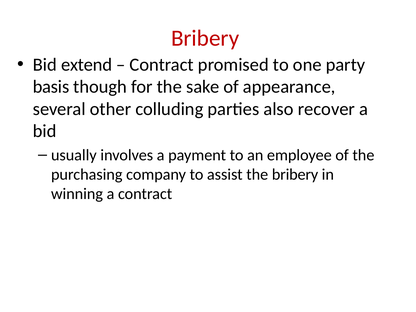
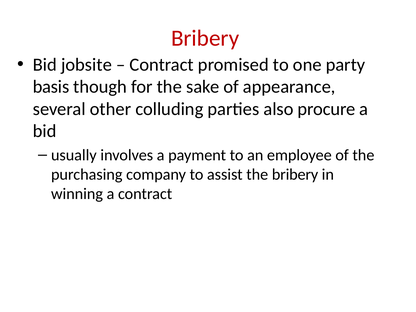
extend: extend -> jobsite
recover: recover -> procure
